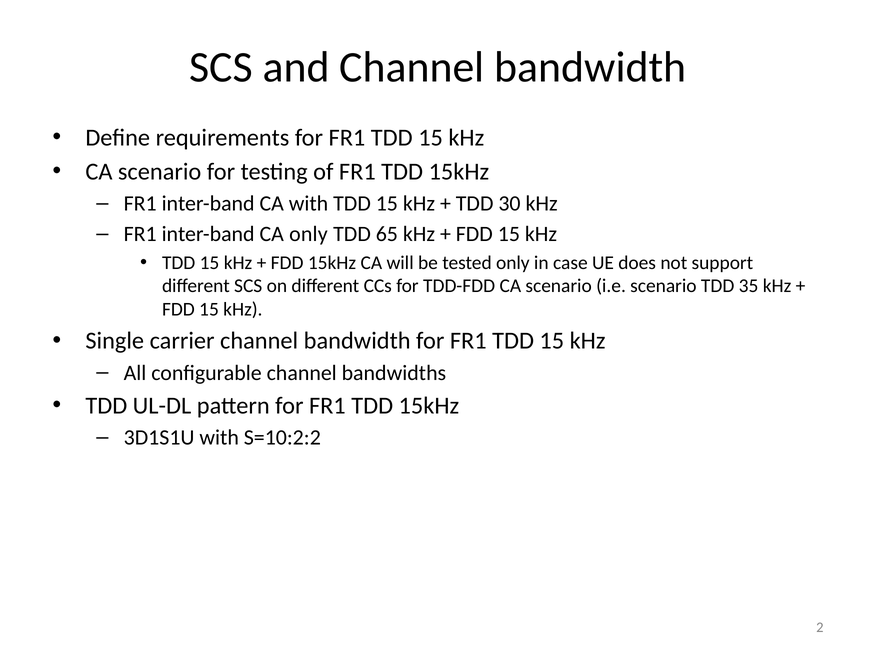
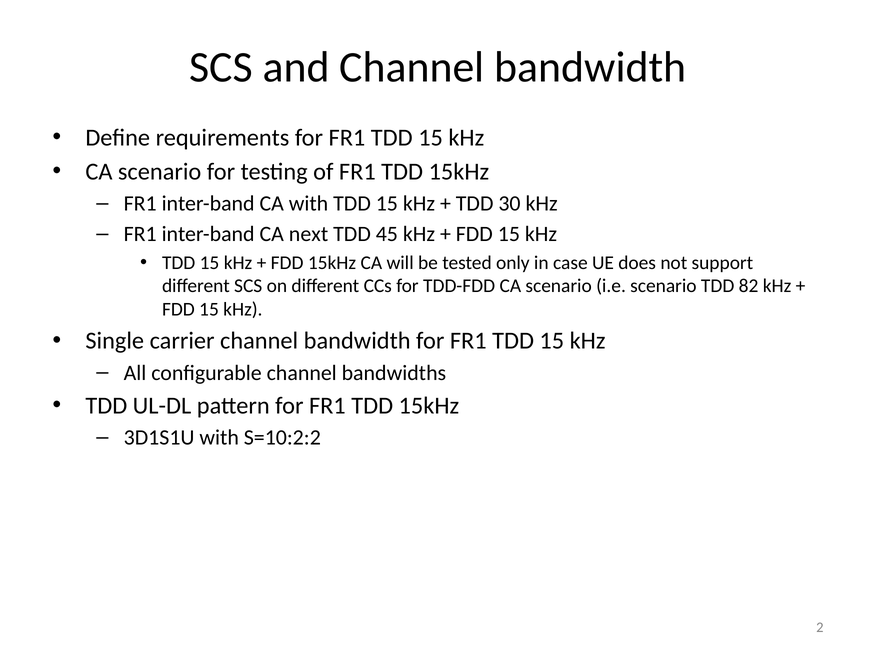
CA only: only -> next
65: 65 -> 45
35: 35 -> 82
